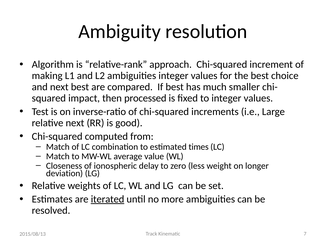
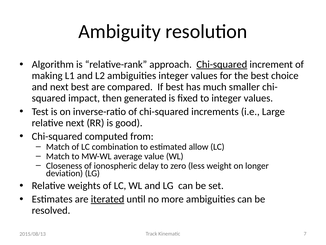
Chi-squared at (222, 64) underline: none -> present
processed: processed -> generated
times: times -> allow
